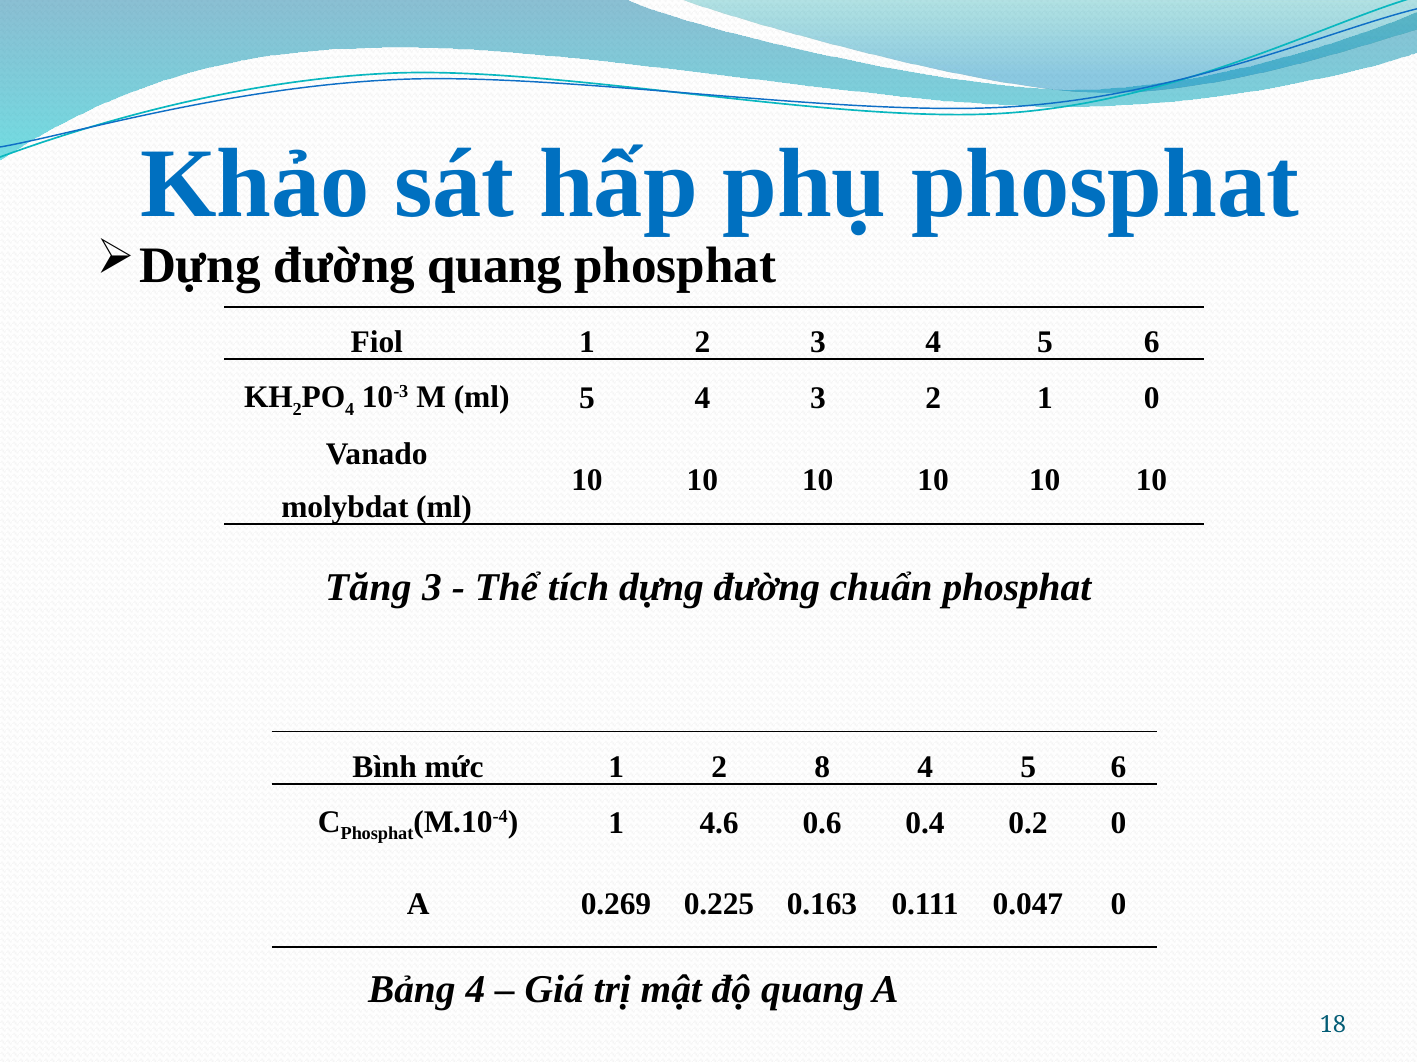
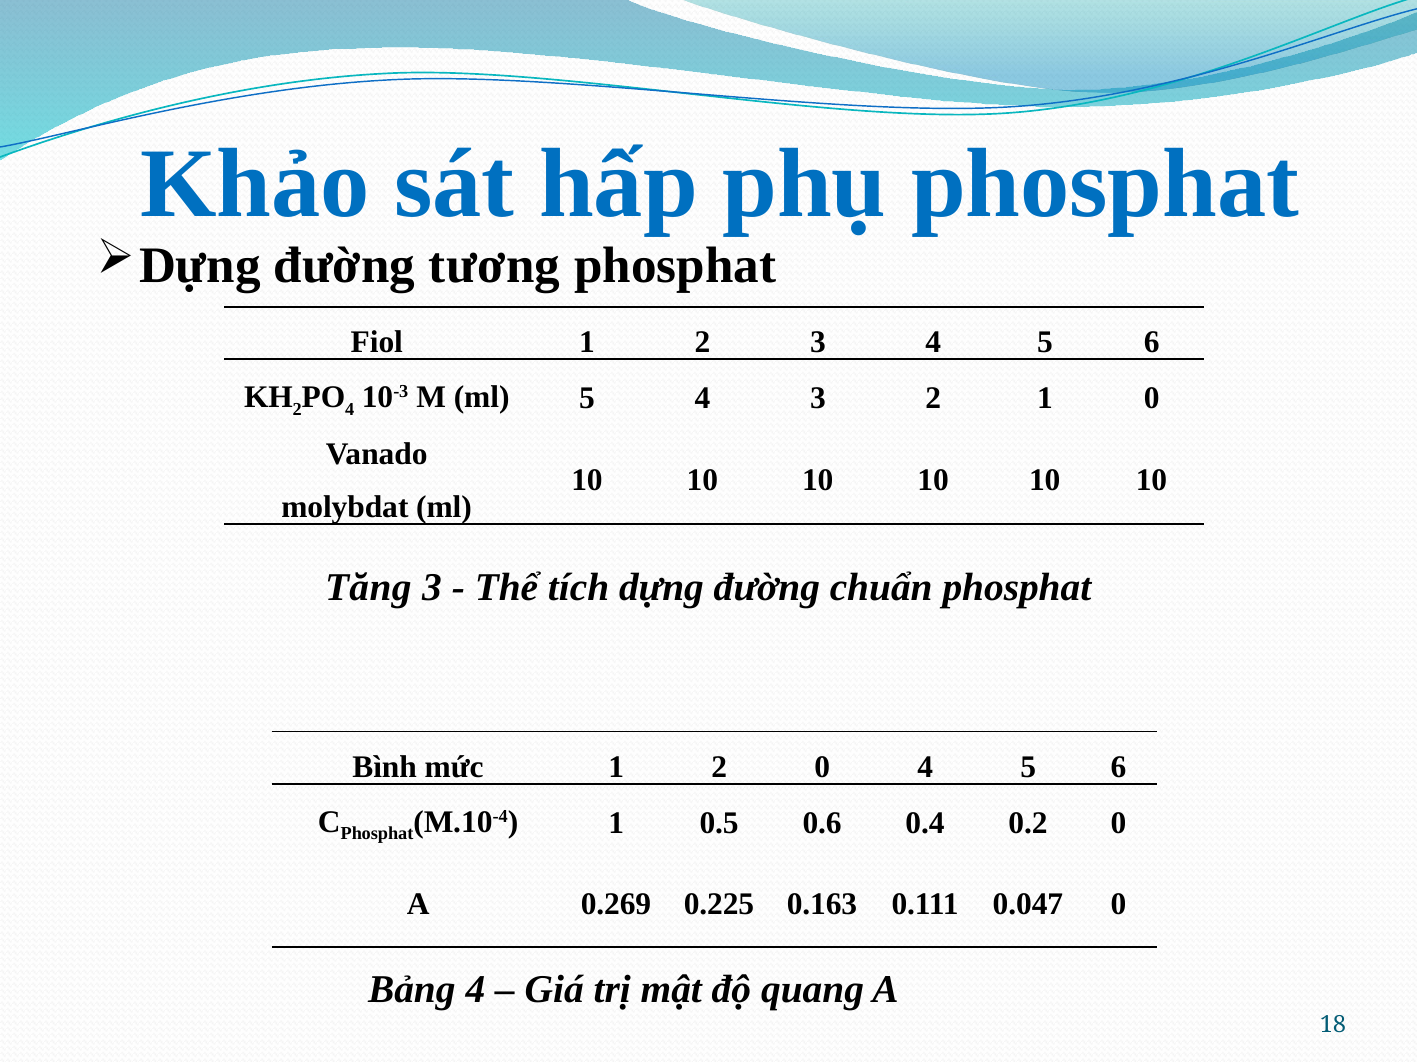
đường quang: quang -> tương
2 8: 8 -> 0
4.6: 4.6 -> 0.5
